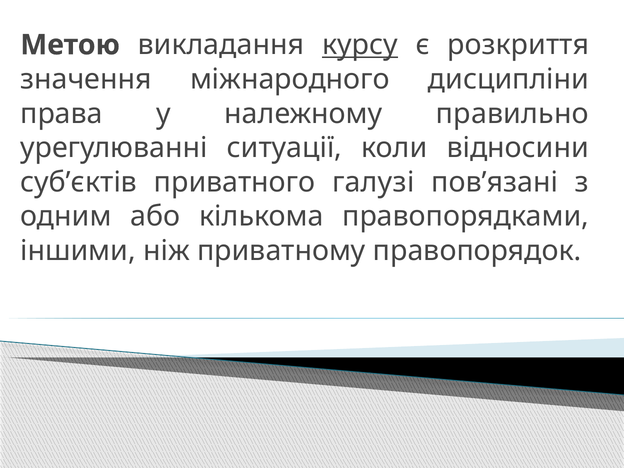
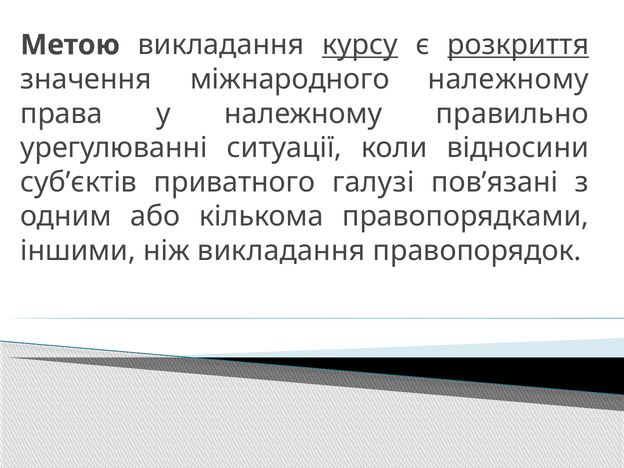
розкриття underline: none -> present
міжнародного дисципліни: дисципліни -> належному
ніж приватному: приватному -> викладання
